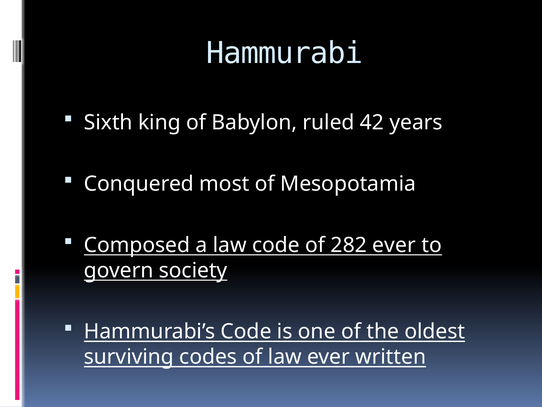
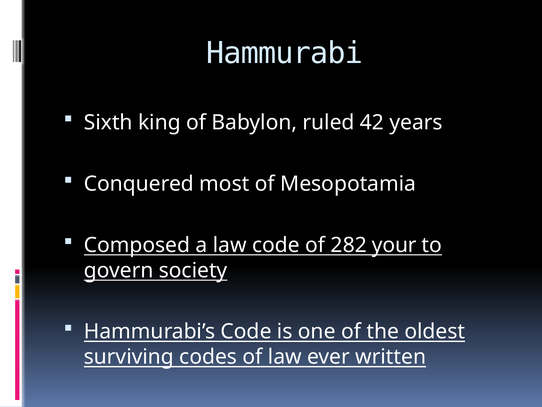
282 ever: ever -> your
